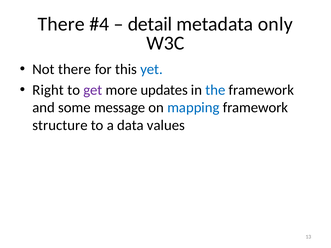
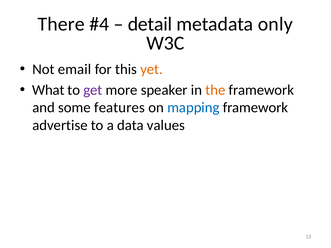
Not there: there -> email
yet colour: blue -> orange
Right: Right -> What
updates: updates -> speaker
the colour: blue -> orange
message: message -> features
structure: structure -> advertise
